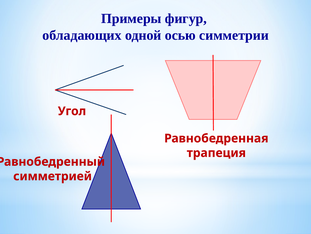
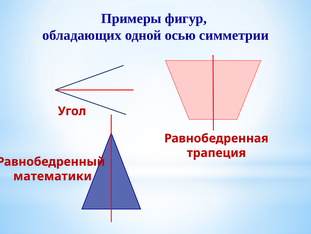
симметрией: симметрией -> математики
